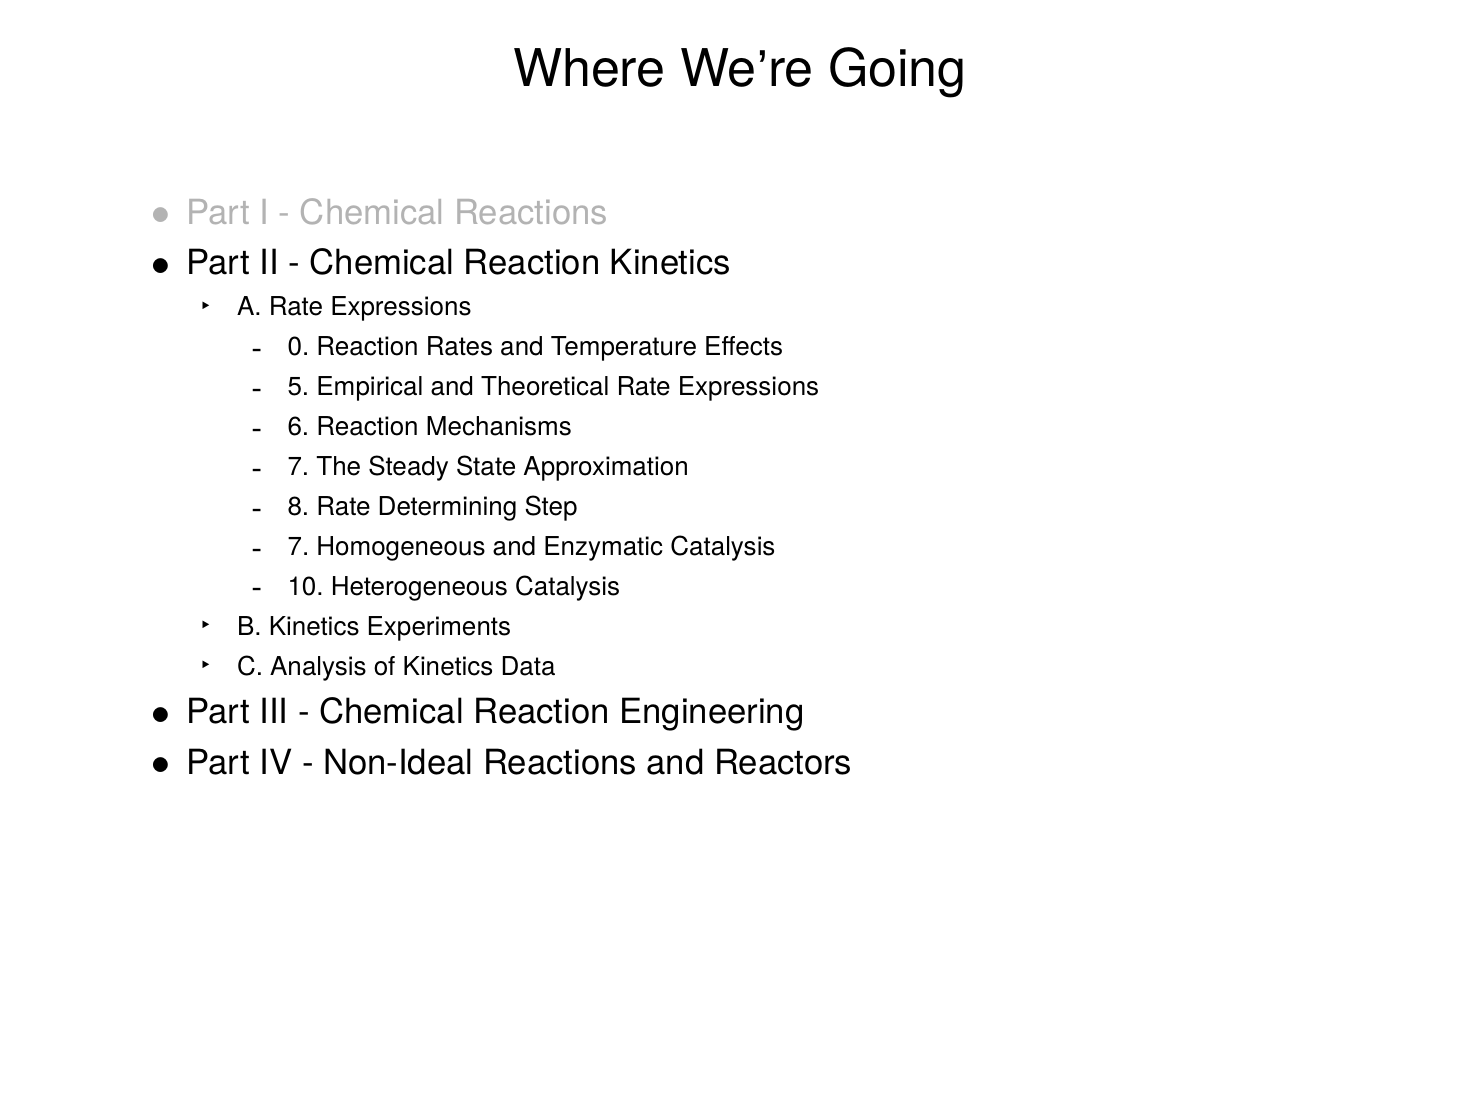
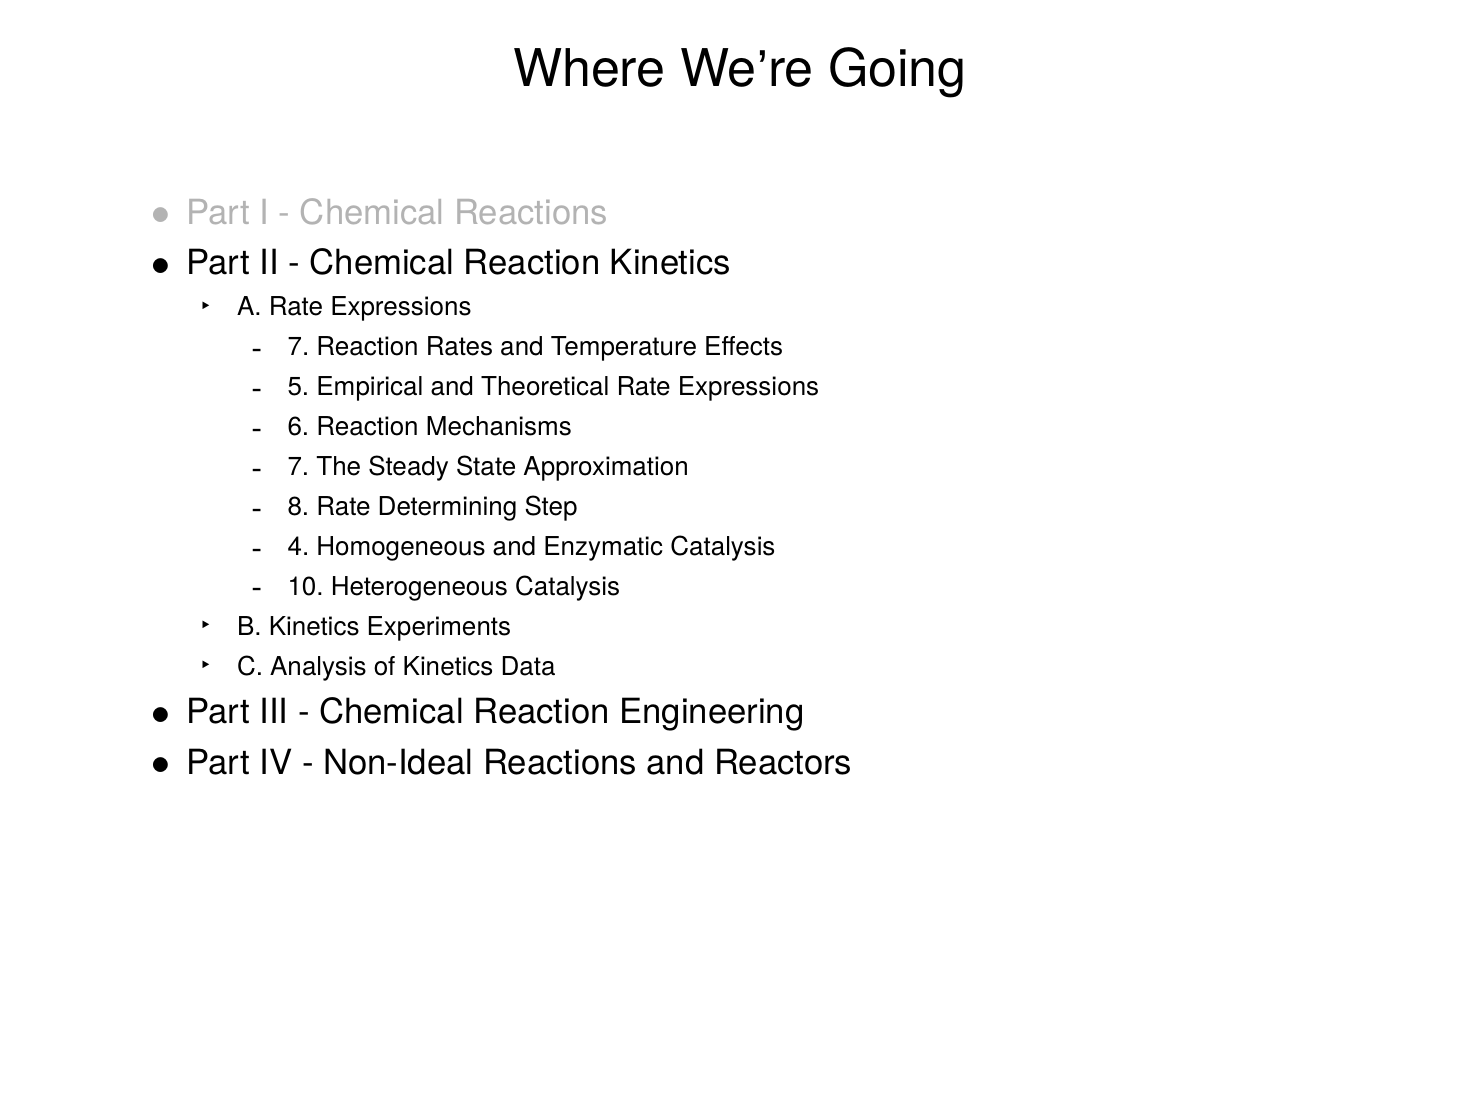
0 at (298, 347): 0 -> 7
7 at (298, 547): 7 -> 4
